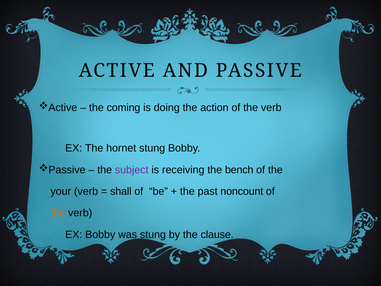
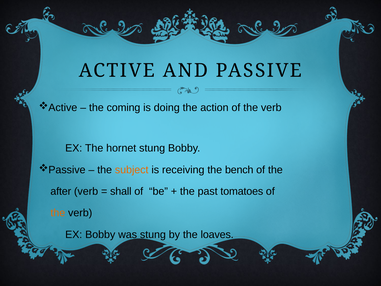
subject colour: purple -> orange
your: your -> after
noncount: noncount -> tomatoes
clause: clause -> loaves
